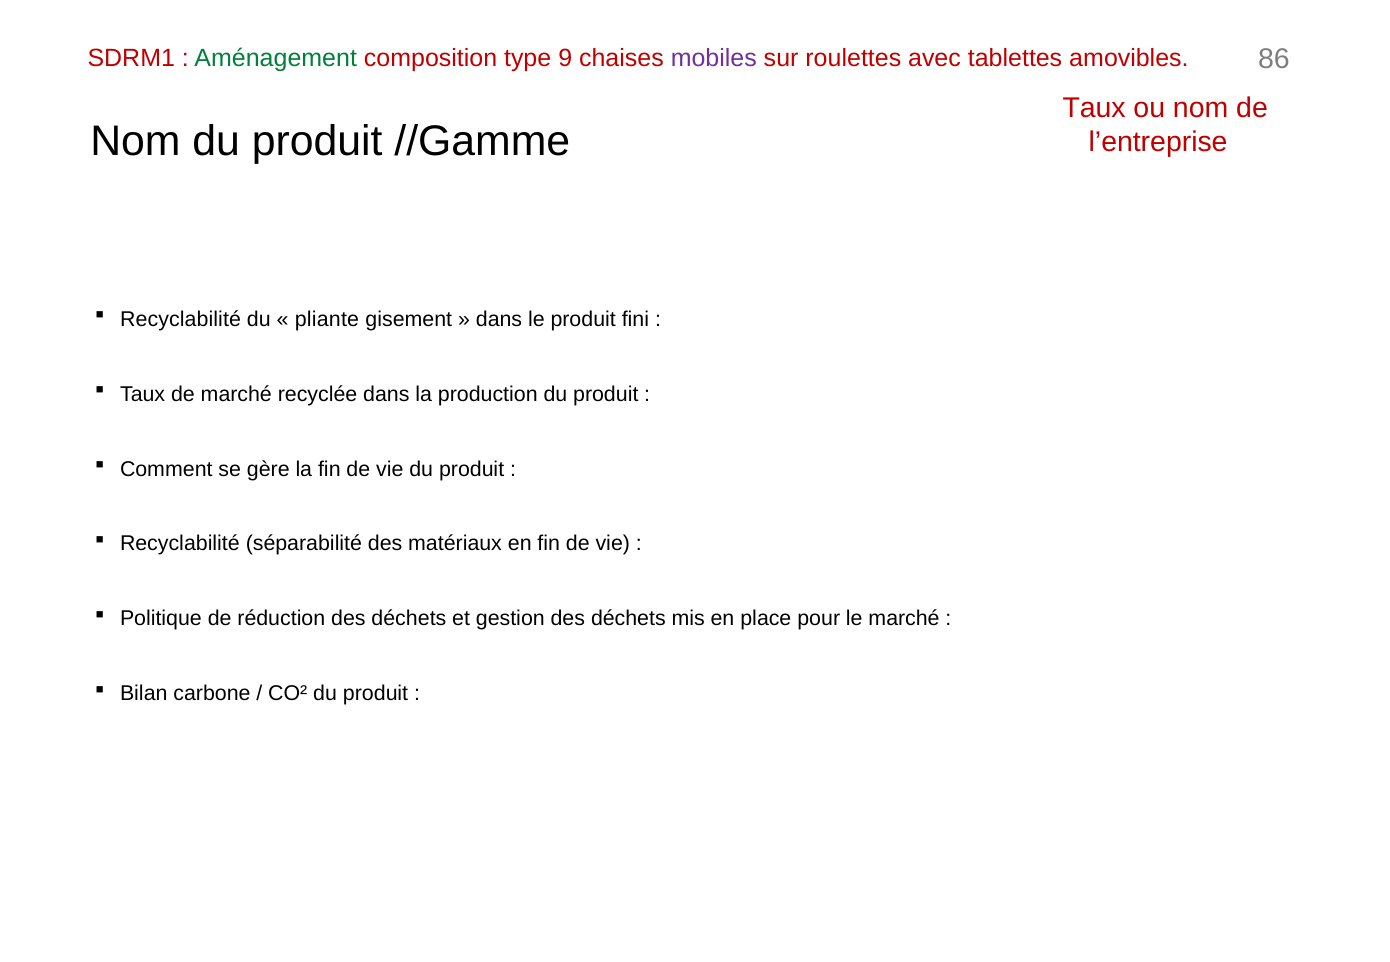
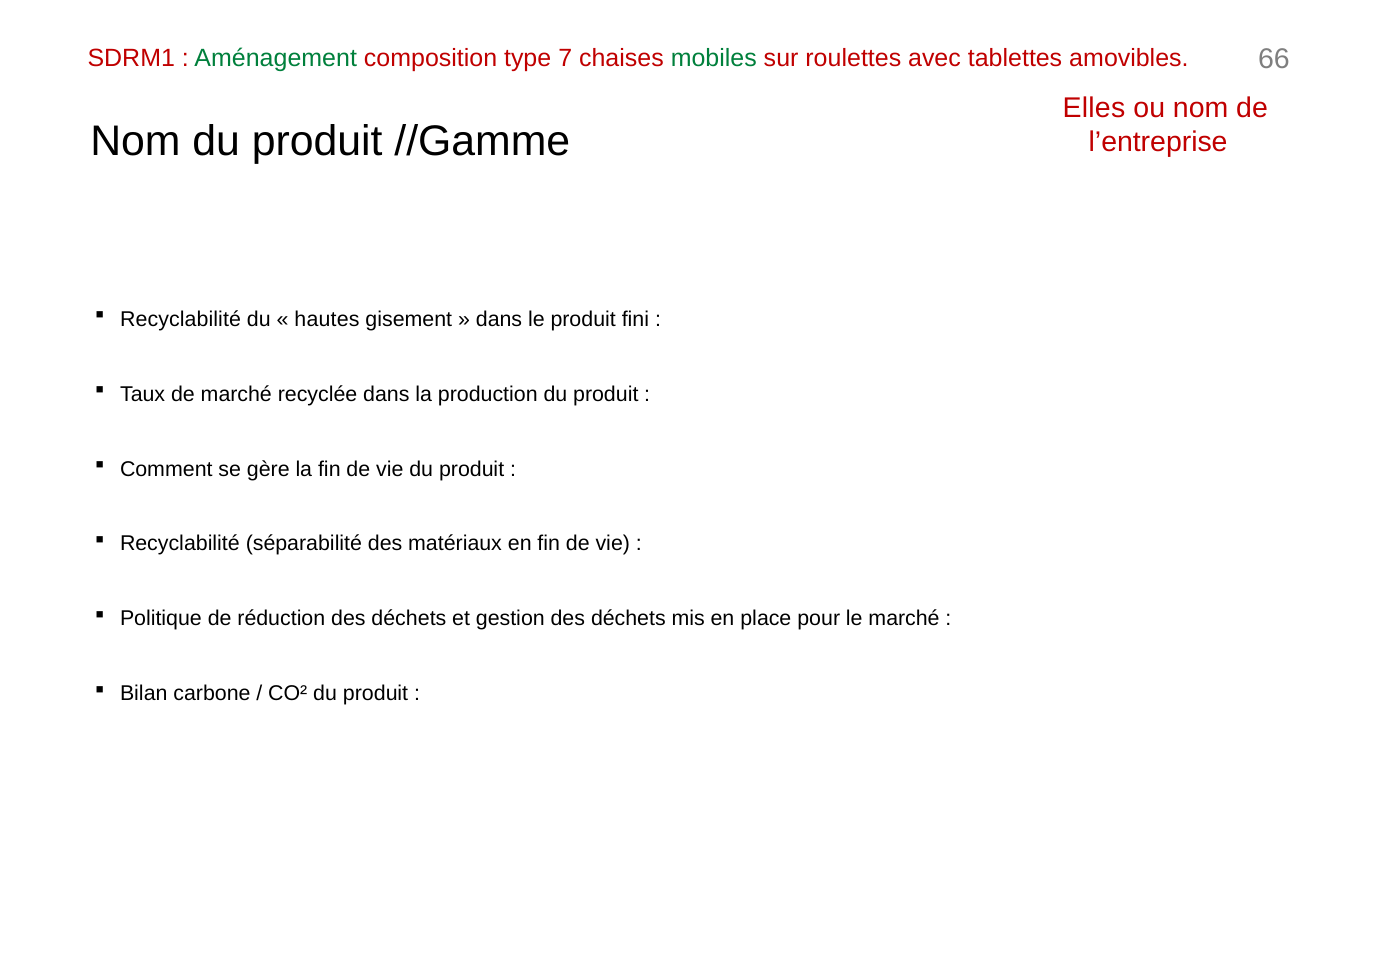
9: 9 -> 7
mobiles colour: purple -> green
86: 86 -> 66
Taux at (1094, 108): Taux -> Elles
pliante: pliante -> hautes
